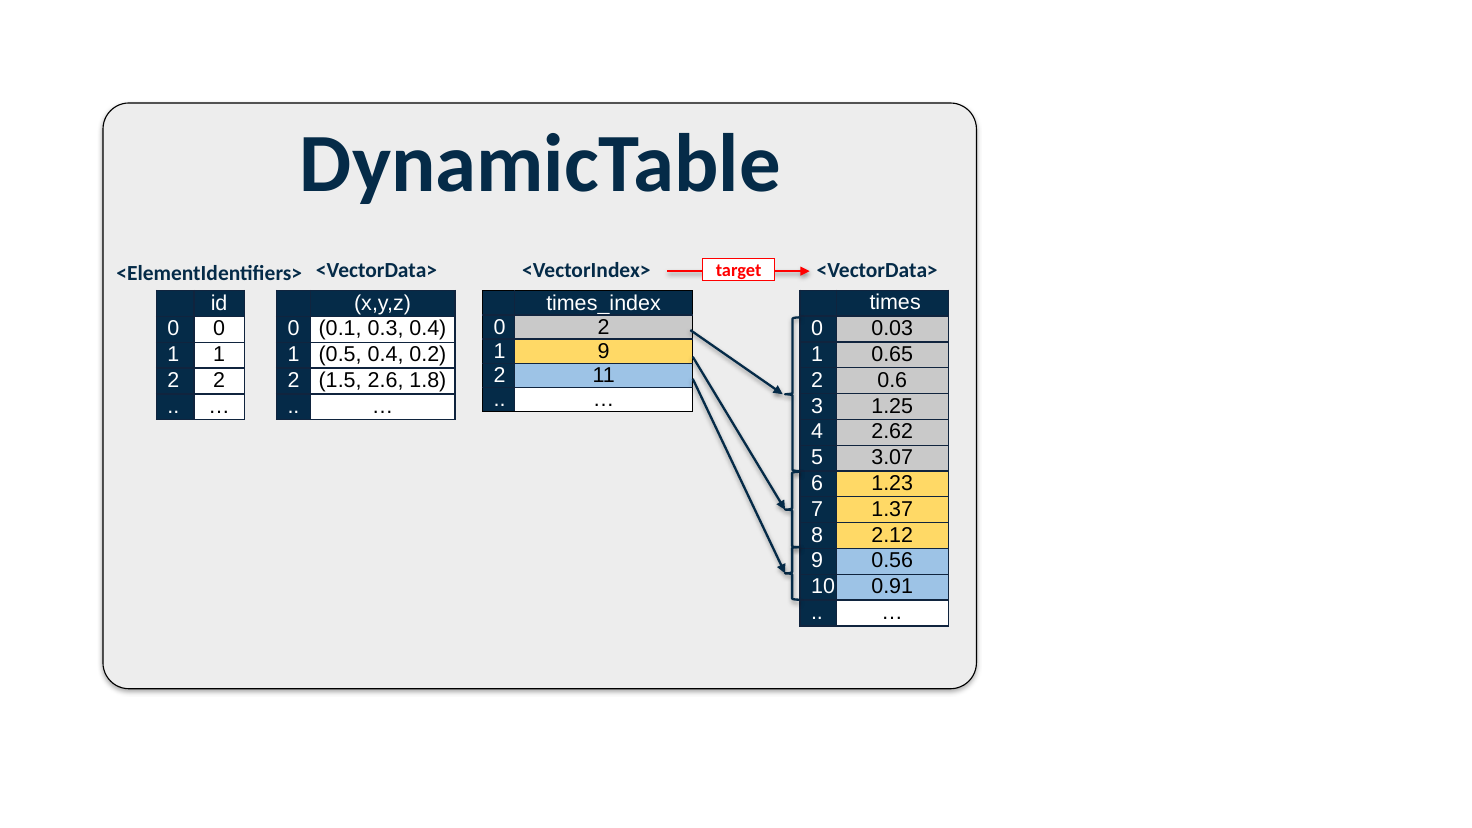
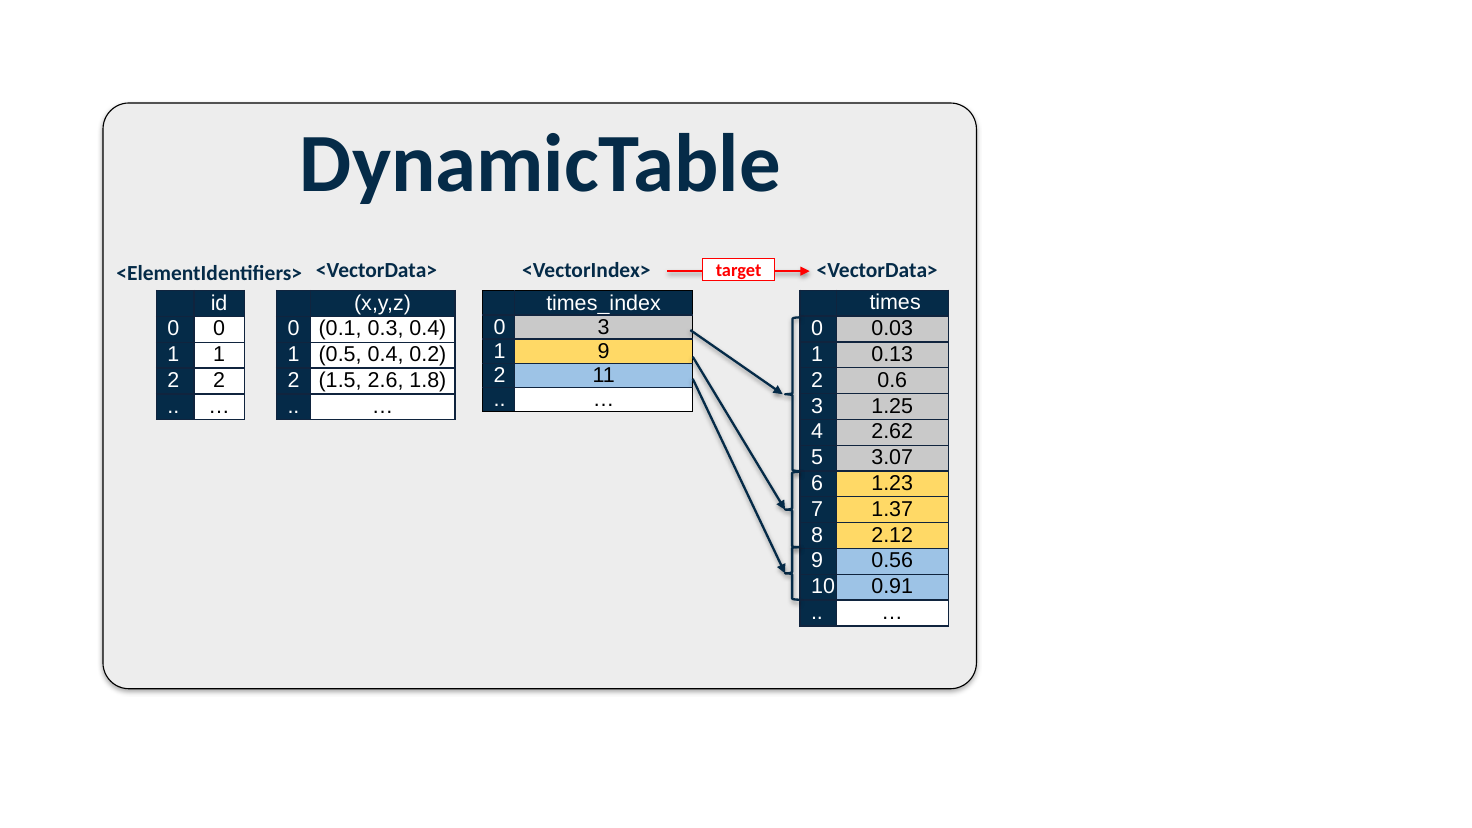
0 2: 2 -> 3
0.65: 0.65 -> 0.13
